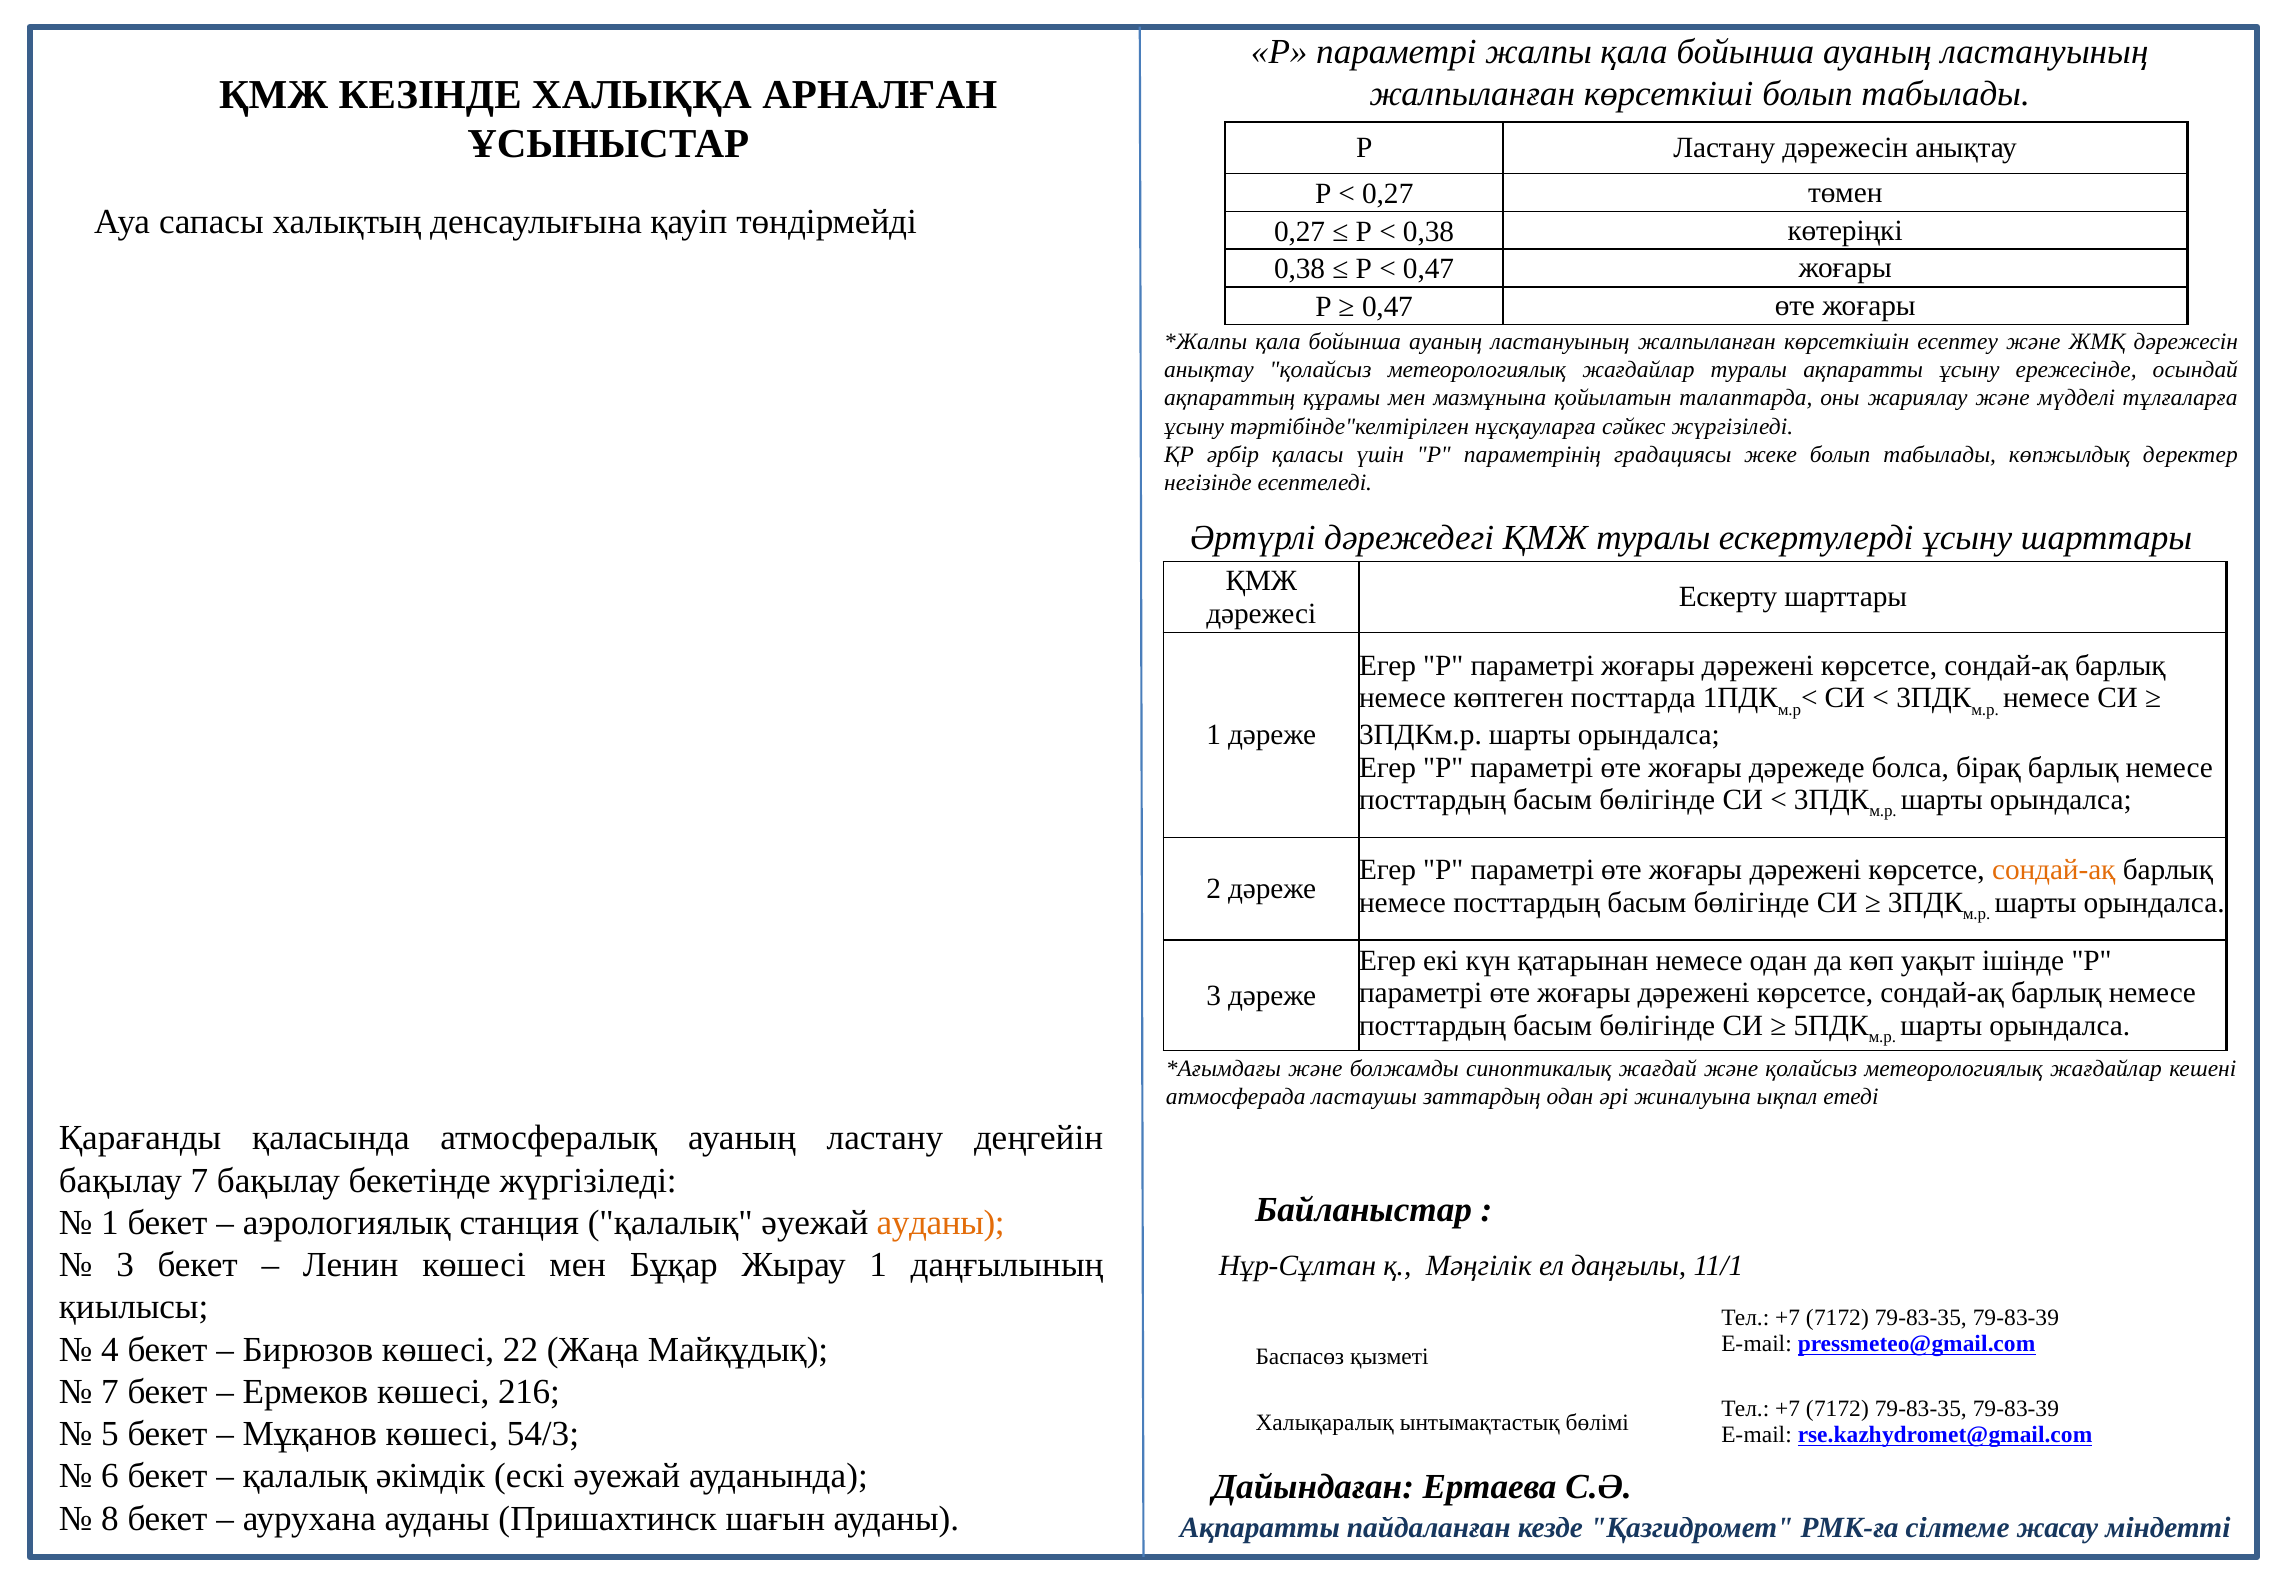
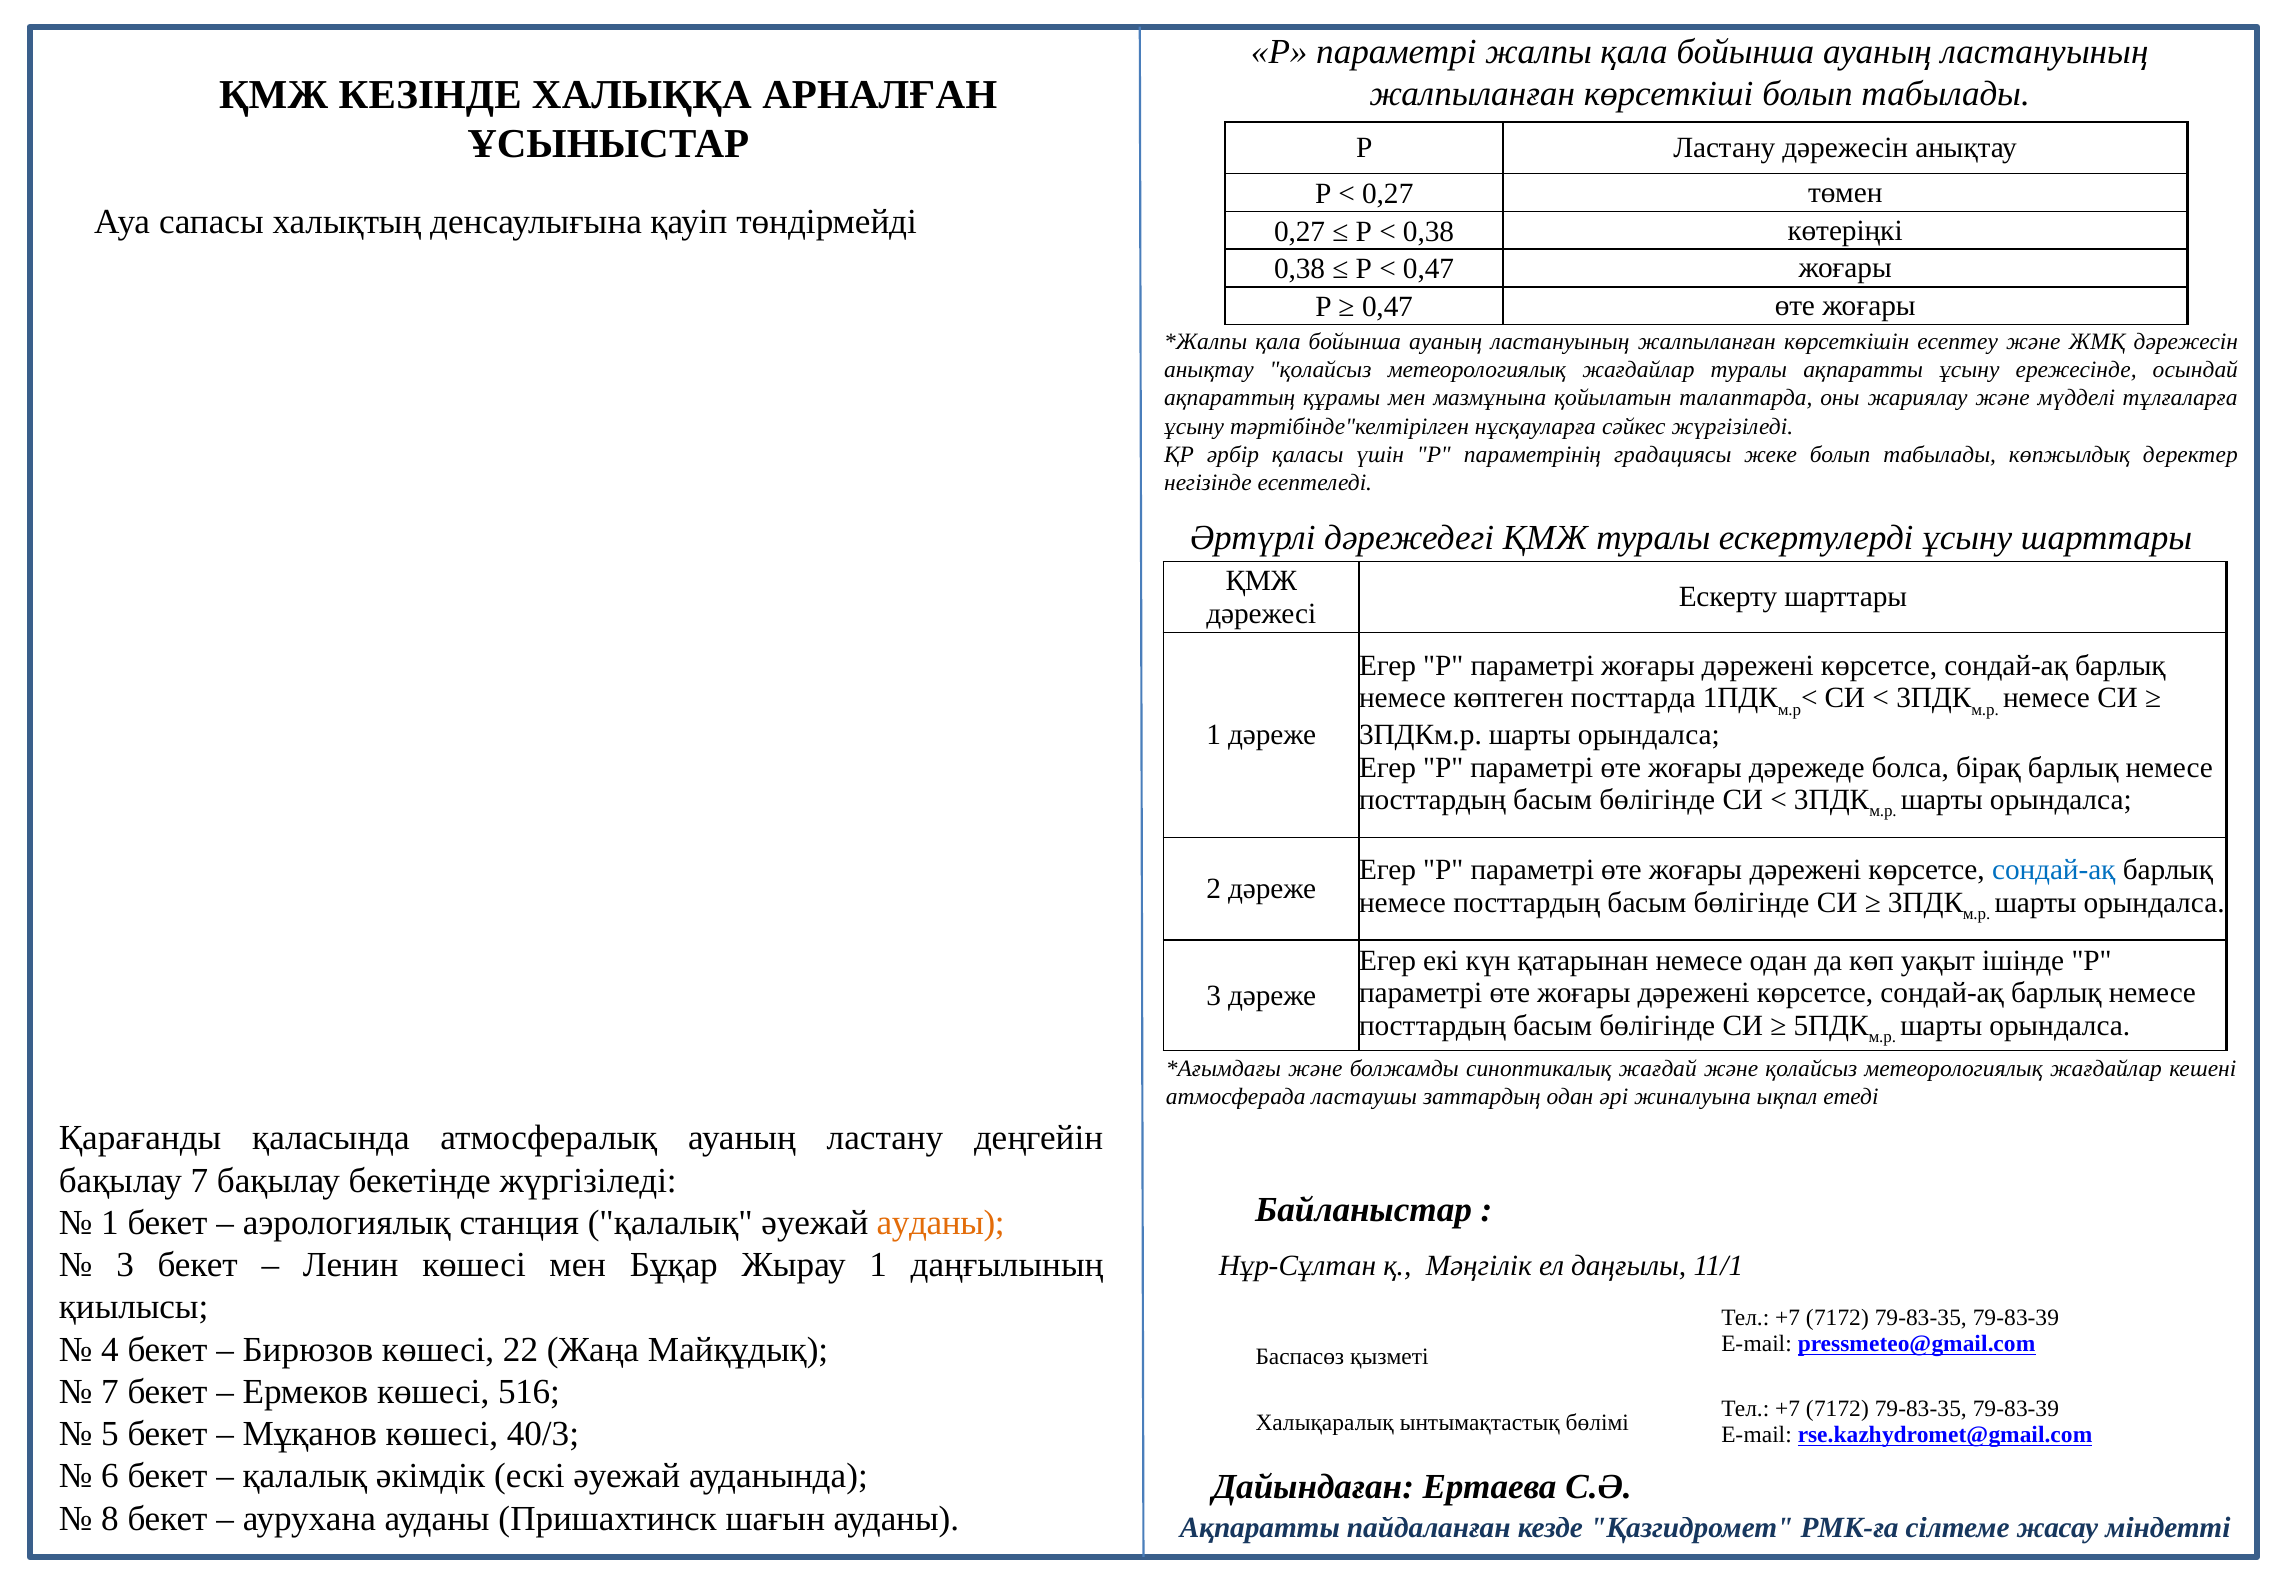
сондай-ақ at (2054, 870) colour: orange -> blue
216: 216 -> 516
54/3: 54/3 -> 40/3
